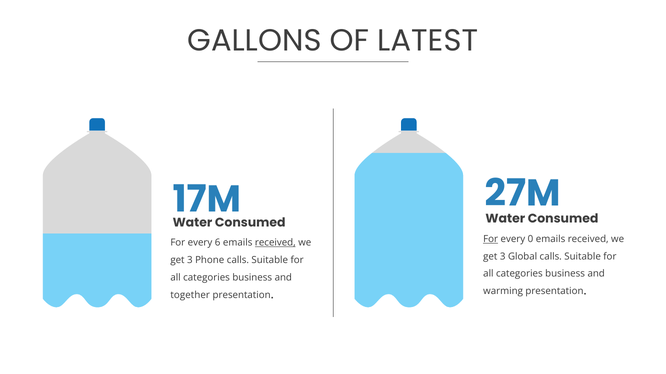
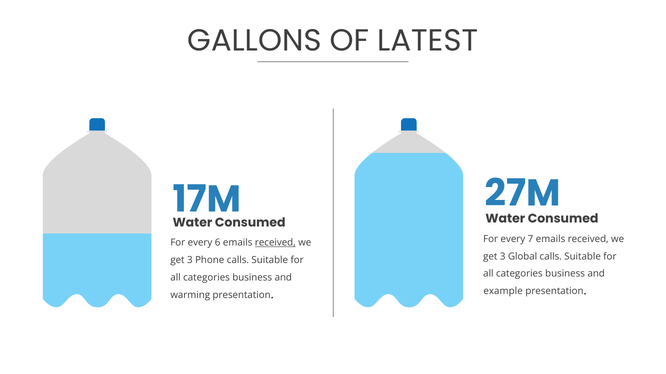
For at (491, 239) underline: present -> none
0: 0 -> 7
warming: warming -> example
together: together -> warming
